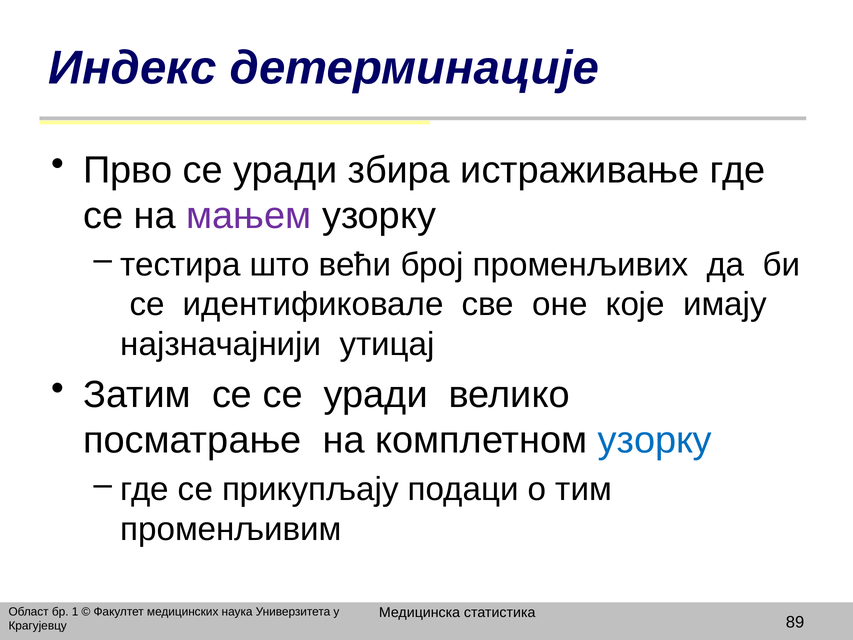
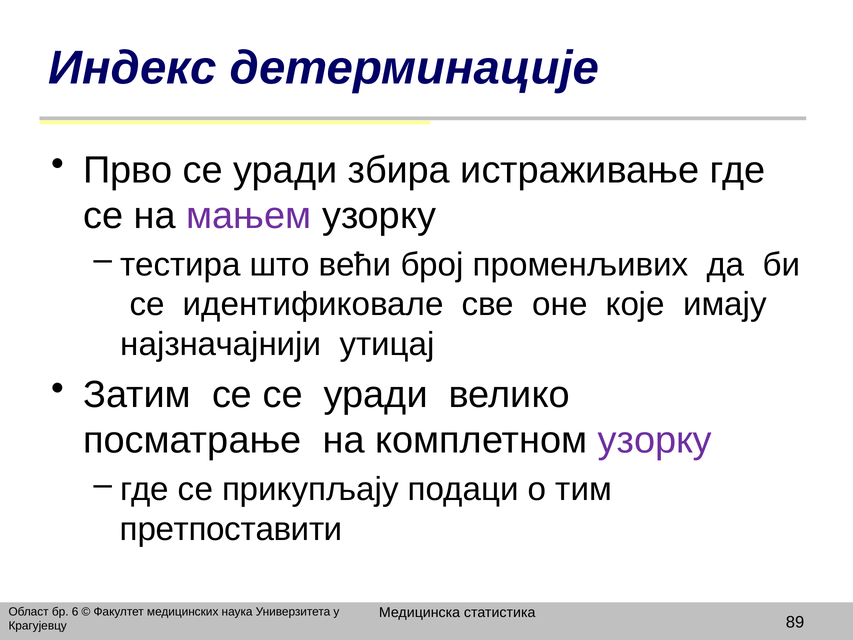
узорку at (655, 440) colour: blue -> purple
променљивим: променљивим -> претпоставити
1: 1 -> 6
